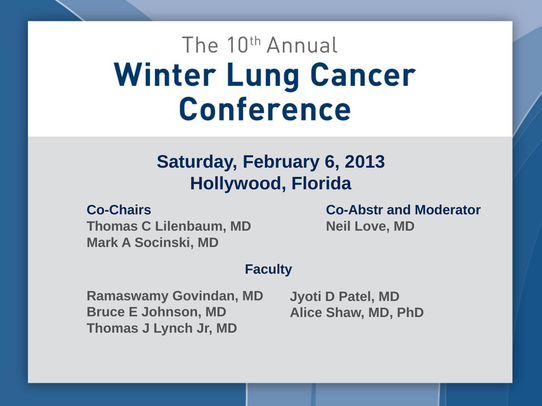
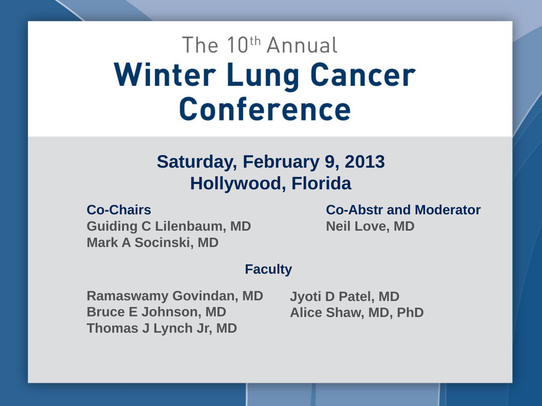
6: 6 -> 9
Thomas at (112, 227): Thomas -> Guiding
